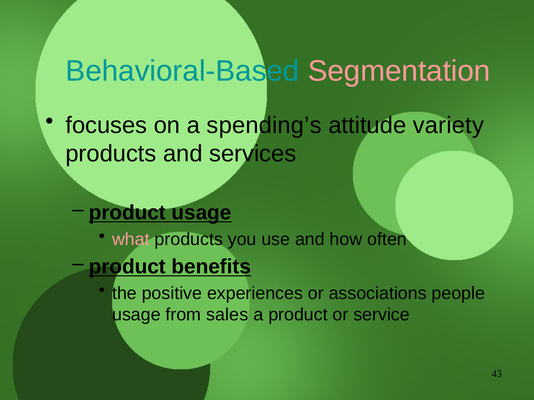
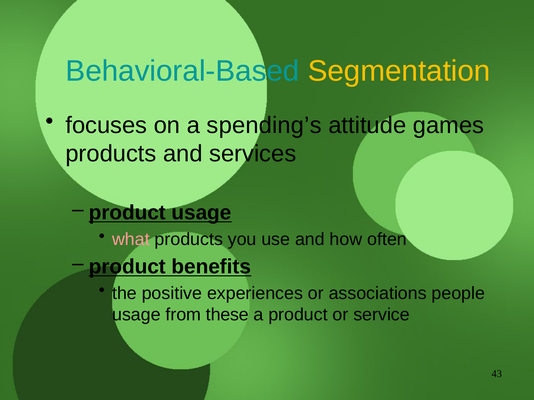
Segmentation colour: pink -> yellow
variety: variety -> games
sales: sales -> these
